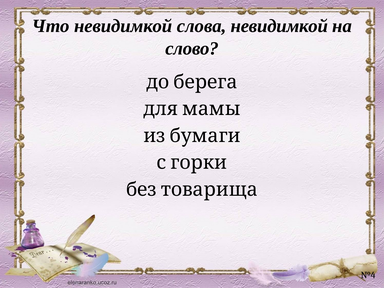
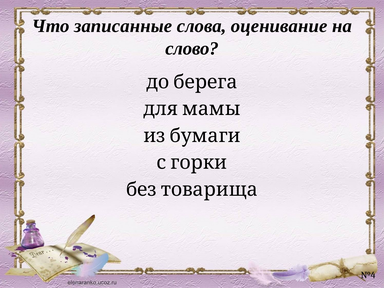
Что невидимкой: невидимкой -> записанные
слова невидимкой: невидимкой -> оценивание
